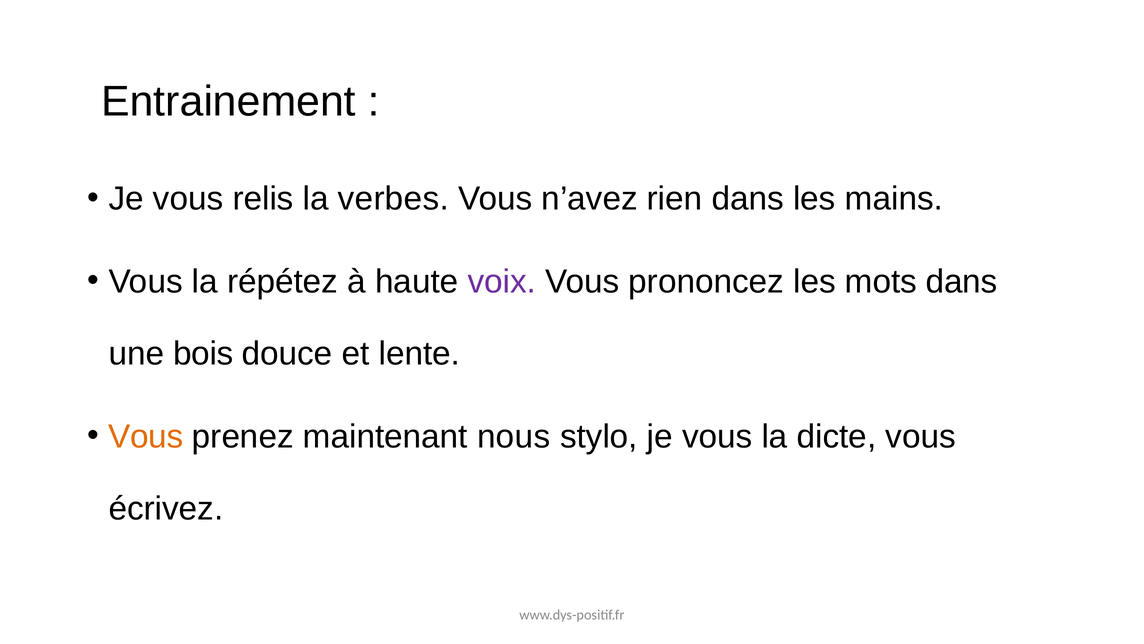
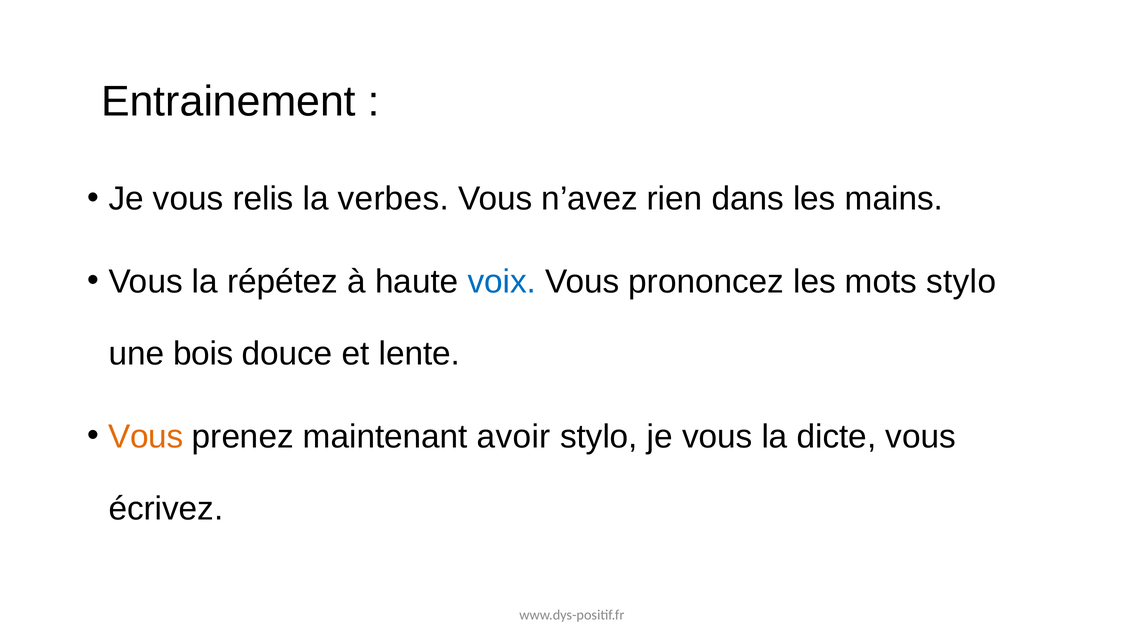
voix colour: purple -> blue
mots dans: dans -> stylo
nous: nous -> avoir
